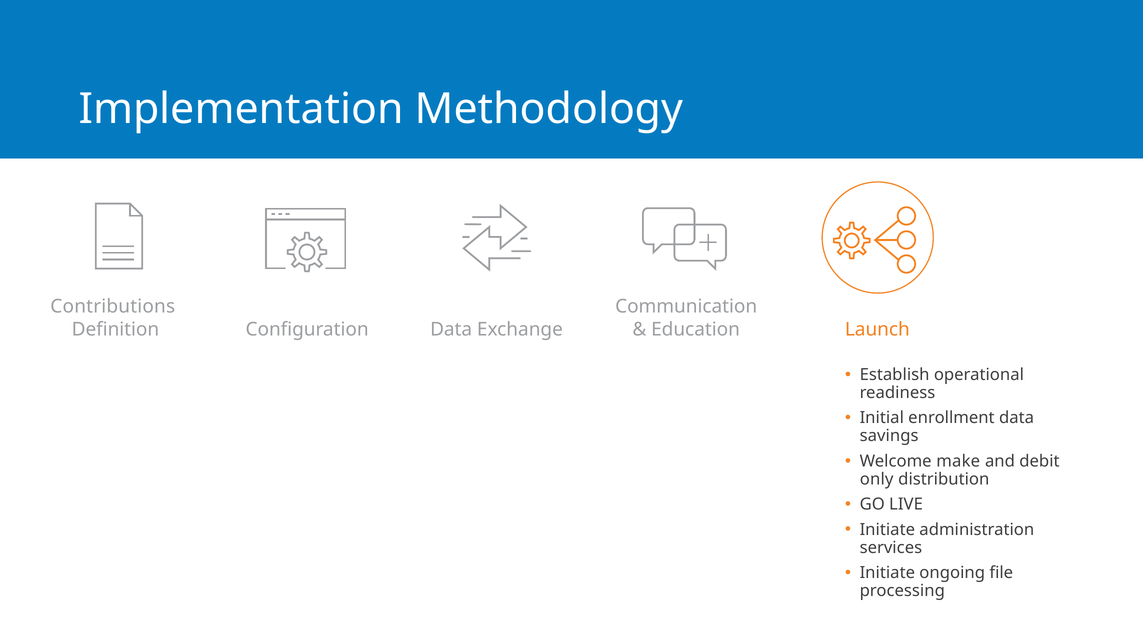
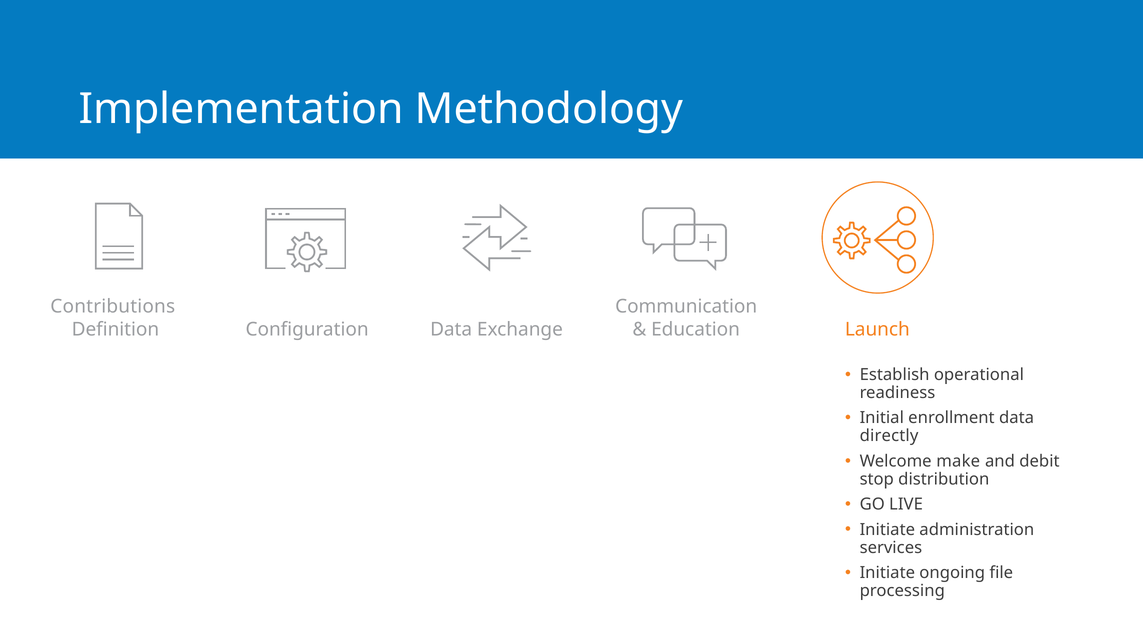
savings: savings -> directly
only: only -> stop
